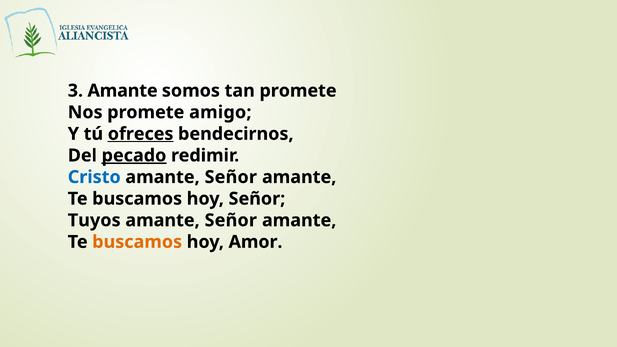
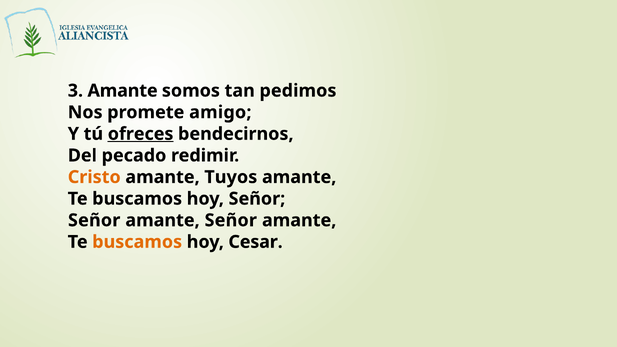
tan promete: promete -> pedimos
pecado underline: present -> none
Cristo colour: blue -> orange
Señor at (231, 177): Señor -> Tuyos
Tuyos at (94, 220): Tuyos -> Señor
Amor: Amor -> Cesar
